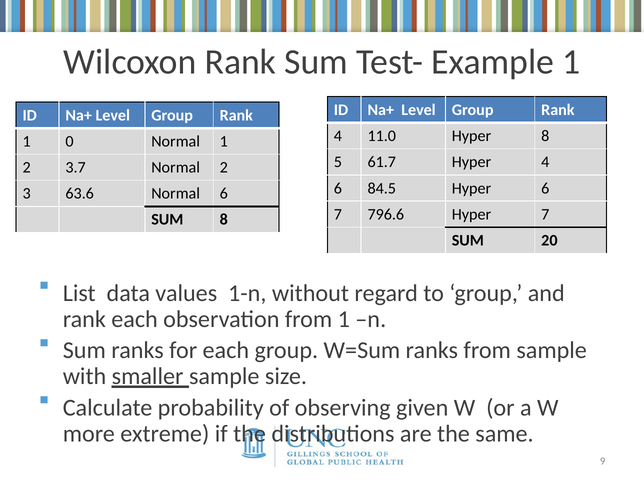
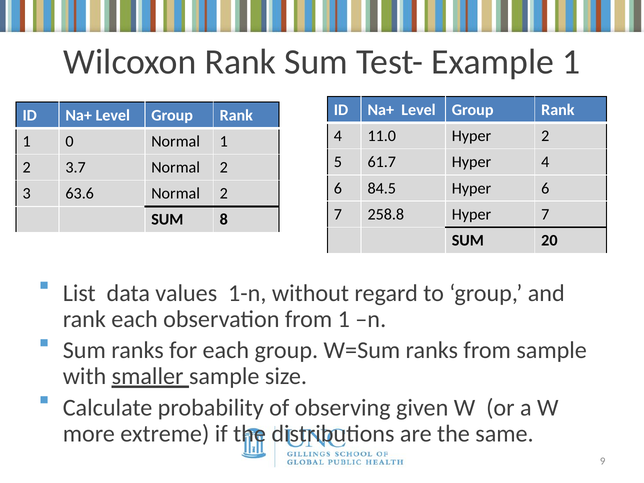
Hyper 8: 8 -> 2
63.6 Normal 6: 6 -> 2
796.6: 796.6 -> 258.8
